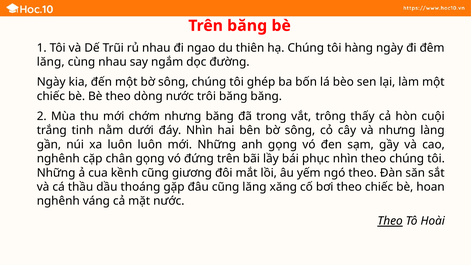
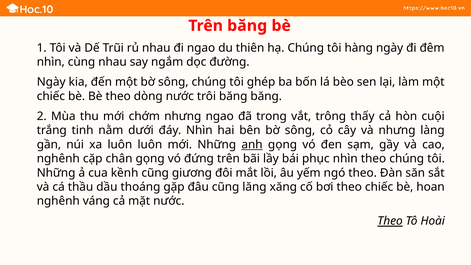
lăng at (51, 62): lăng -> nhìn
nhưng băng: băng -> ngao
anh underline: none -> present
